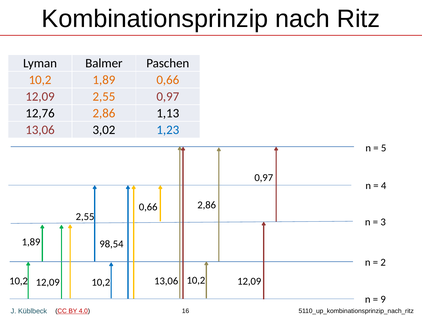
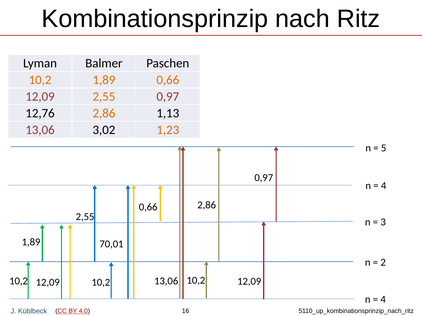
1,23 colour: blue -> orange
98,54: 98,54 -> 70,01
9 at (383, 300): 9 -> 4
